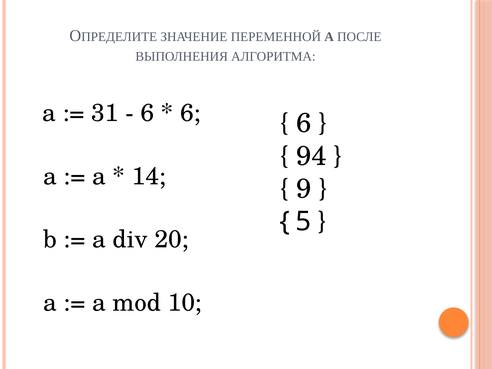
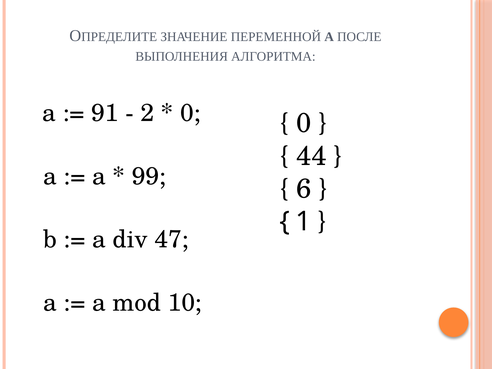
31: 31 -> 91
6 at (147, 113): 6 -> 2
6 at (190, 113): 6 -> 0
6 at (304, 123): 6 -> 0
94: 94 -> 44
14: 14 -> 99
9: 9 -> 6
5: 5 -> 1
20: 20 -> 47
